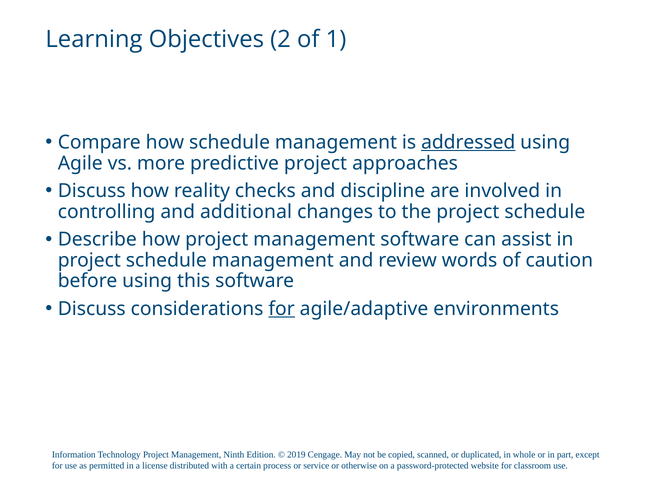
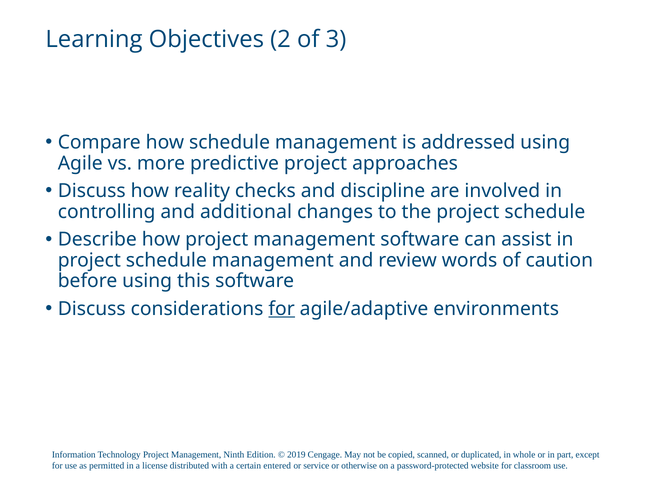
1: 1 -> 3
addressed underline: present -> none
process: process -> entered
